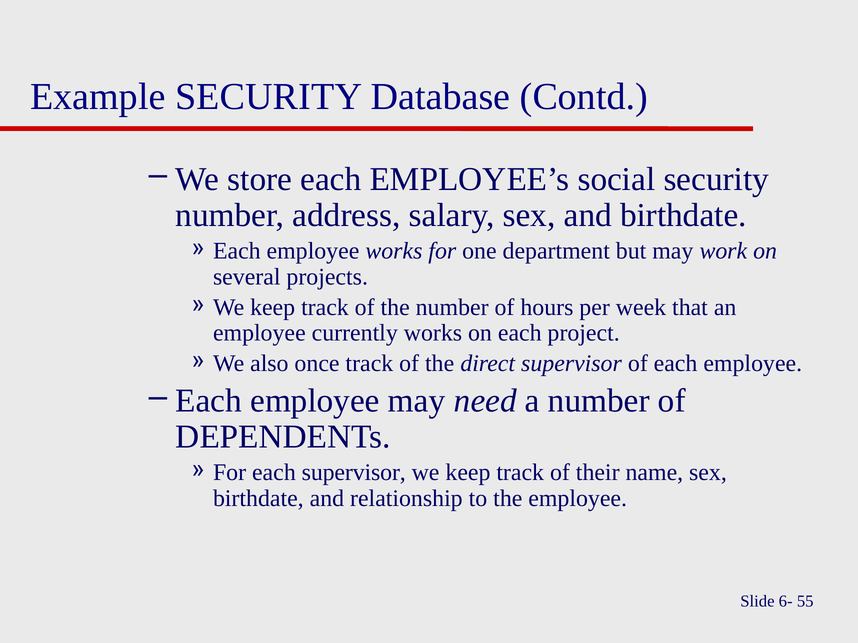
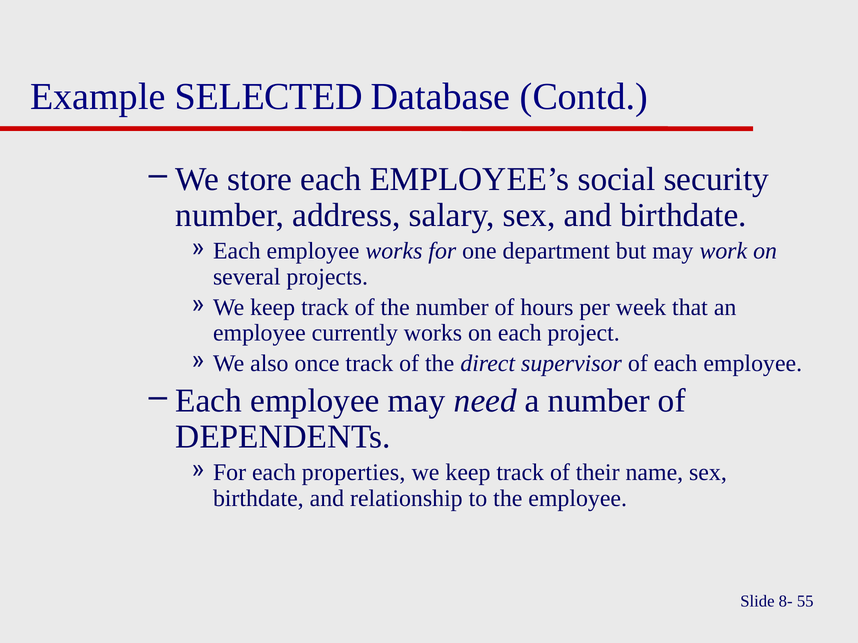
Example SECURITY: SECURITY -> SELECTED
each supervisor: supervisor -> properties
6-: 6- -> 8-
